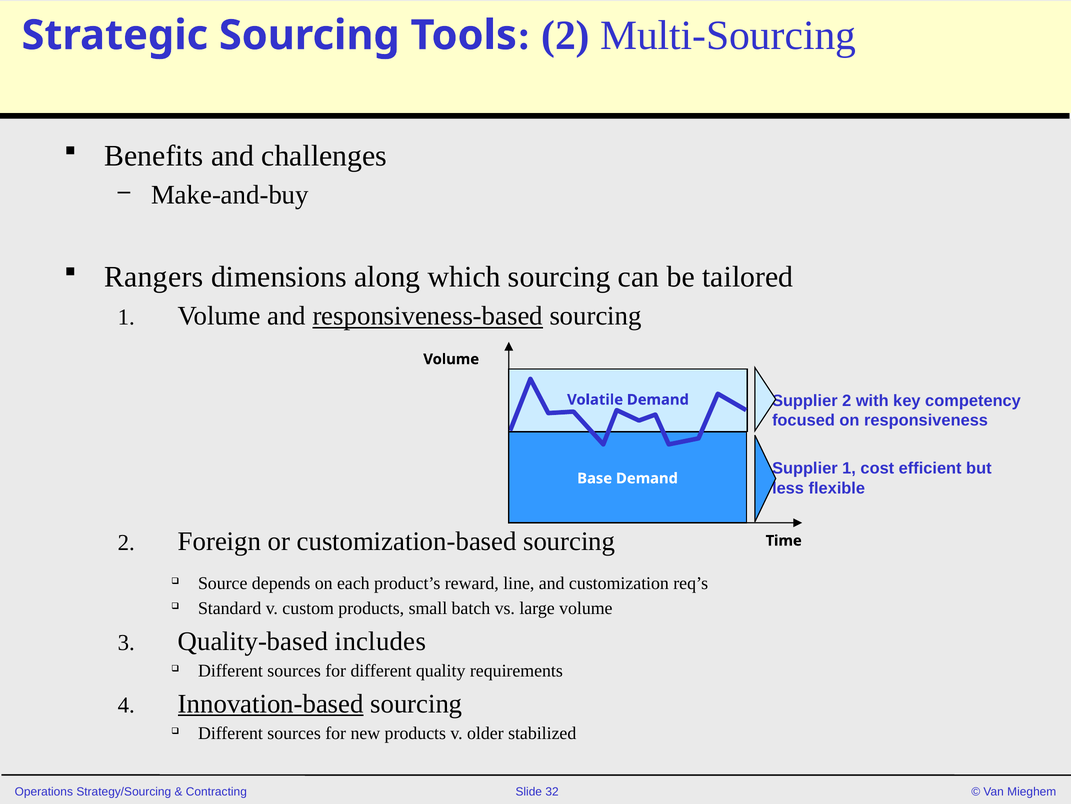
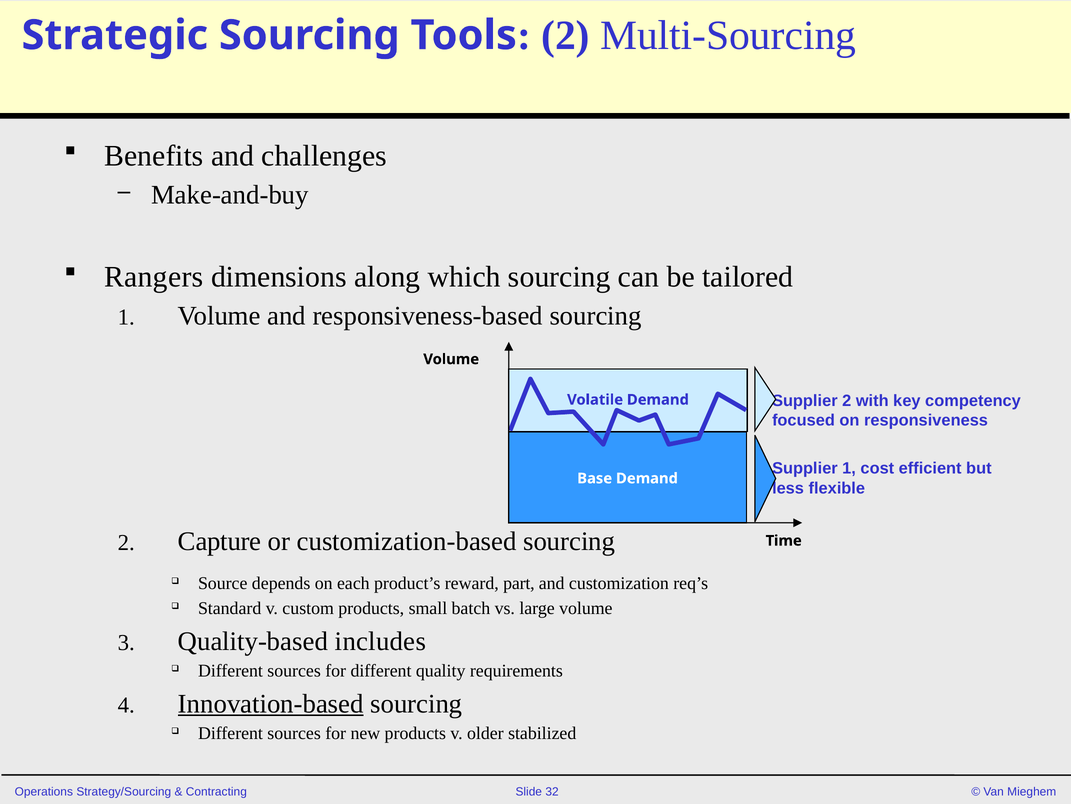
responsiveness-based underline: present -> none
Foreign: Foreign -> Capture
line: line -> part
